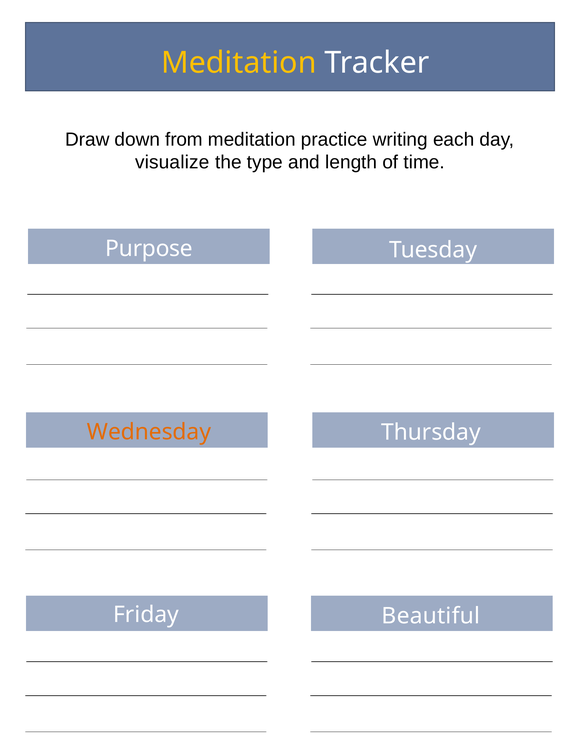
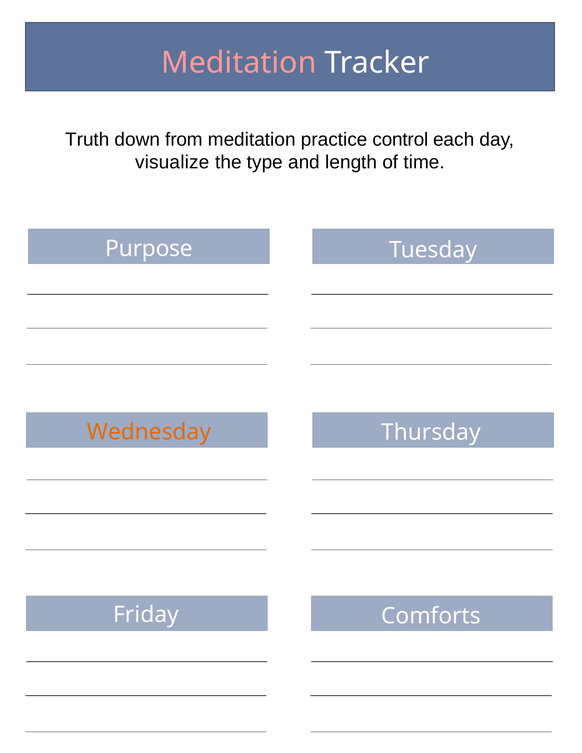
Meditation at (239, 63) colour: yellow -> pink
Draw: Draw -> Truth
writing: writing -> control
Beautiful: Beautiful -> Comforts
